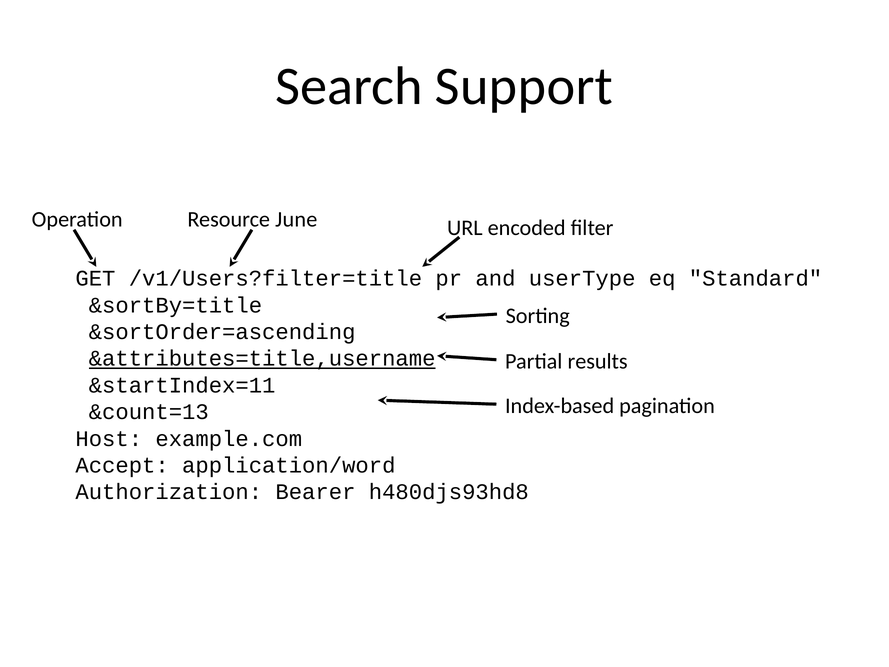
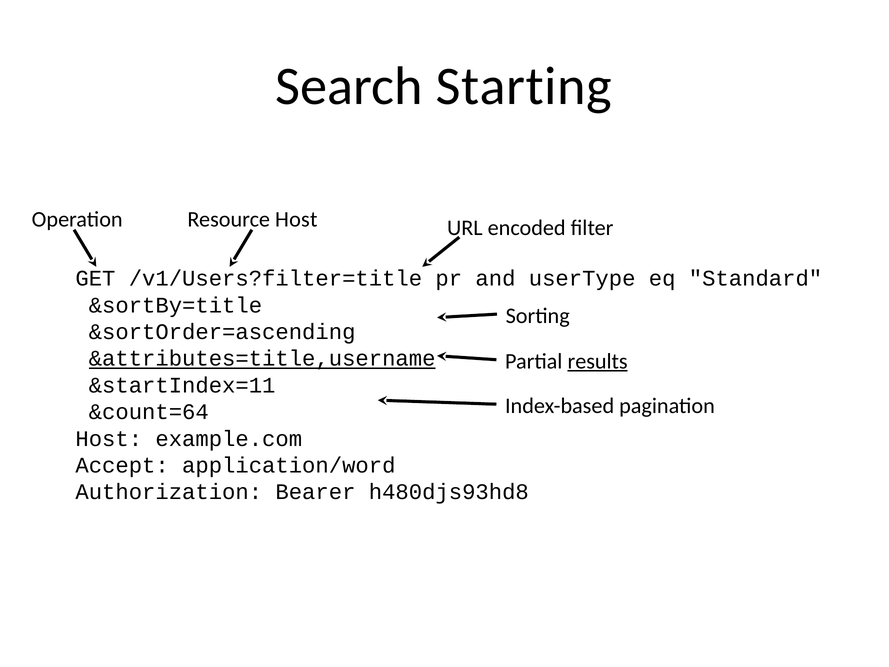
Support: Support -> Starting
Resource June: June -> Host
results underline: none -> present
&count=13: &count=13 -> &count=64
